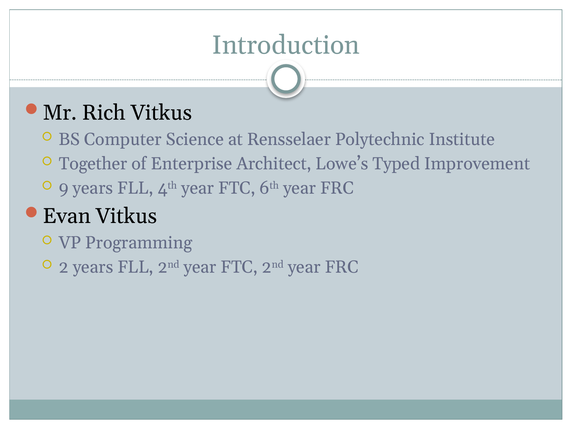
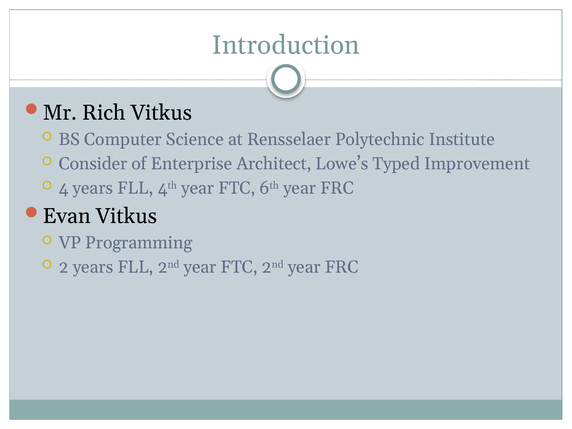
Together: Together -> Consider
9: 9 -> 4
